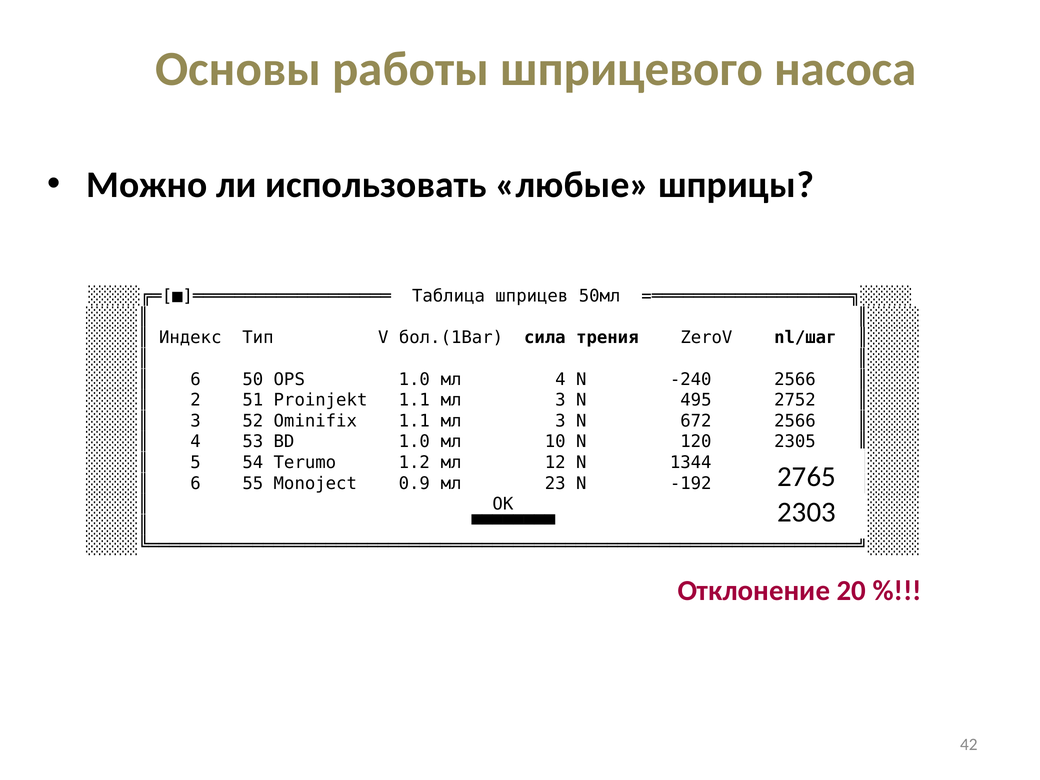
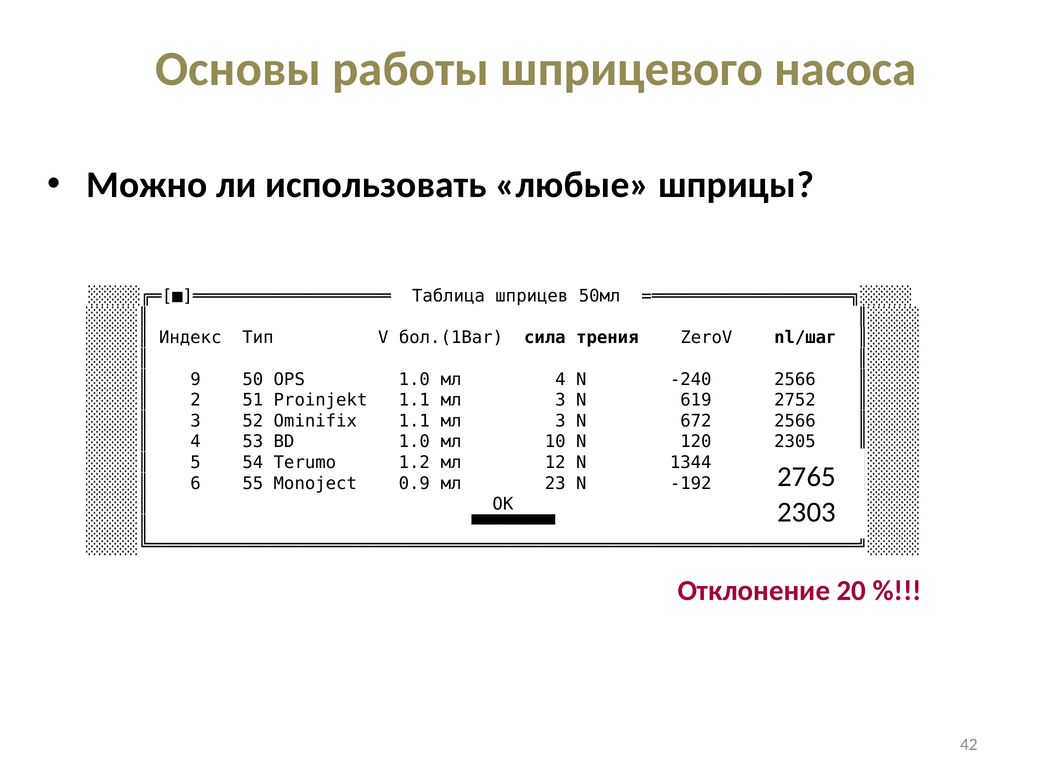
6 at (195, 379): 6 -> 9
495: 495 -> 619
